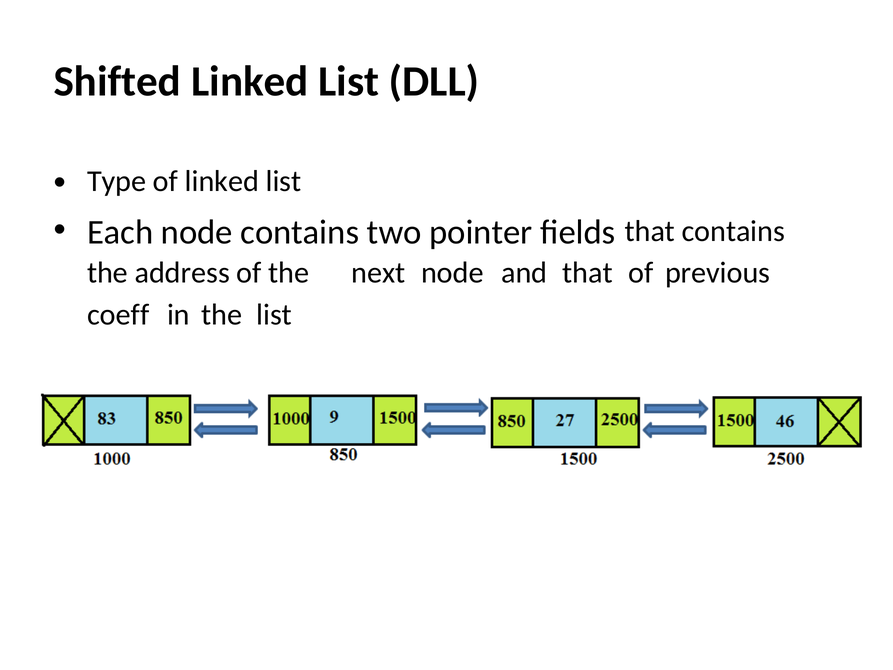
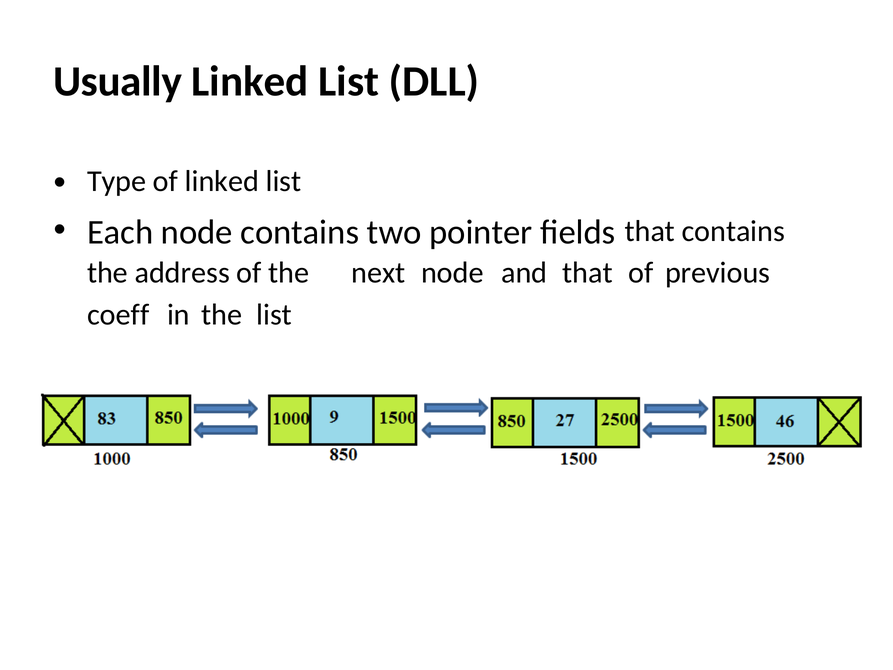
Shifted: Shifted -> Usually
